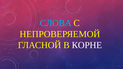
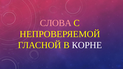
СЛОВА colour: light blue -> pink
